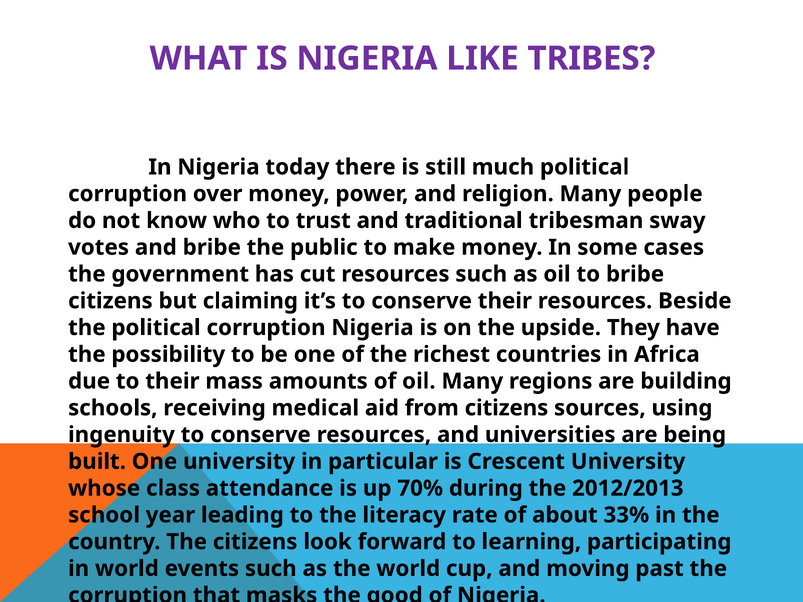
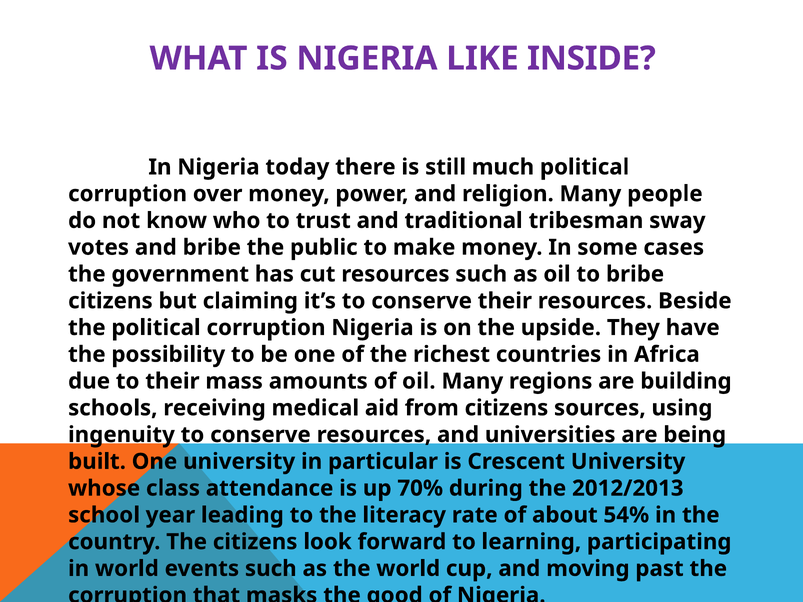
TRIBES: TRIBES -> INSIDE
33%: 33% -> 54%
